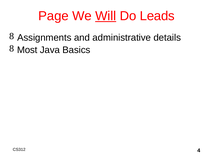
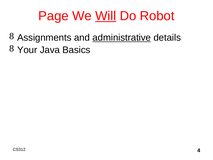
Leads: Leads -> Robot
administrative underline: none -> present
Most: Most -> Your
